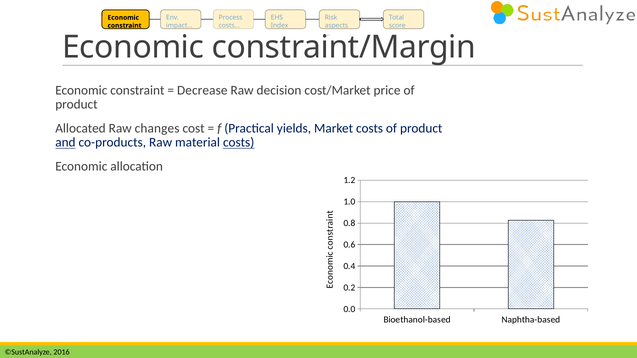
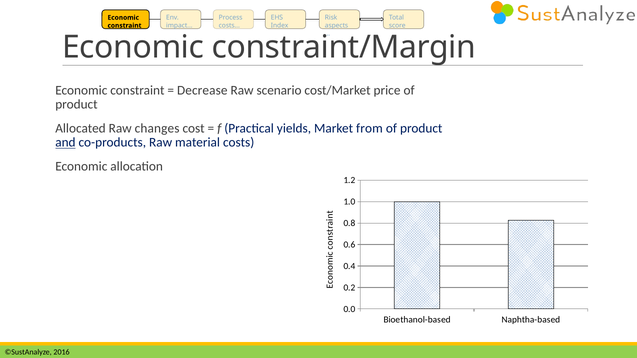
decision: decision -> scenario
Market costs: costs -> from
costs at (239, 143) underline: present -> none
